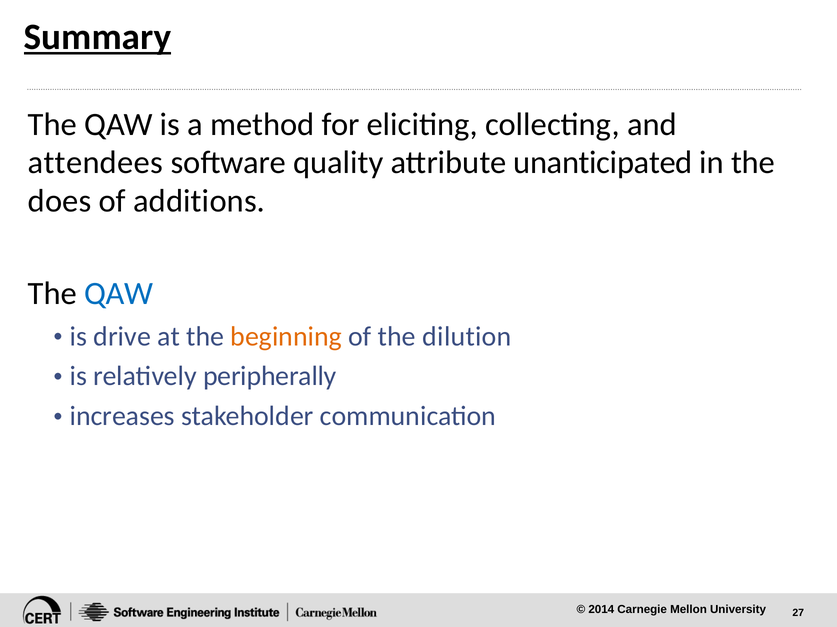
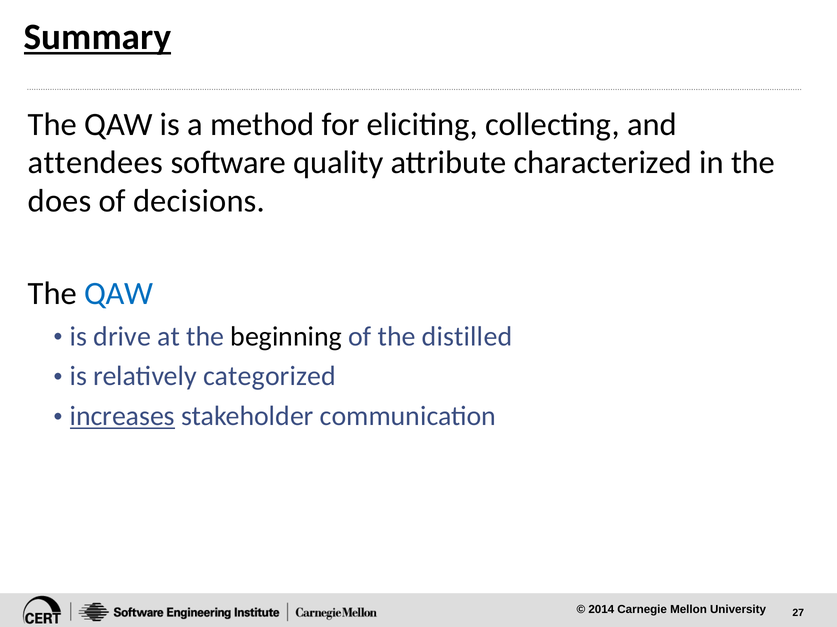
unanticipated: unanticipated -> characterized
additions: additions -> decisions
beginning colour: orange -> black
dilution: dilution -> distilled
peripherally: peripherally -> categorized
increases underline: none -> present
